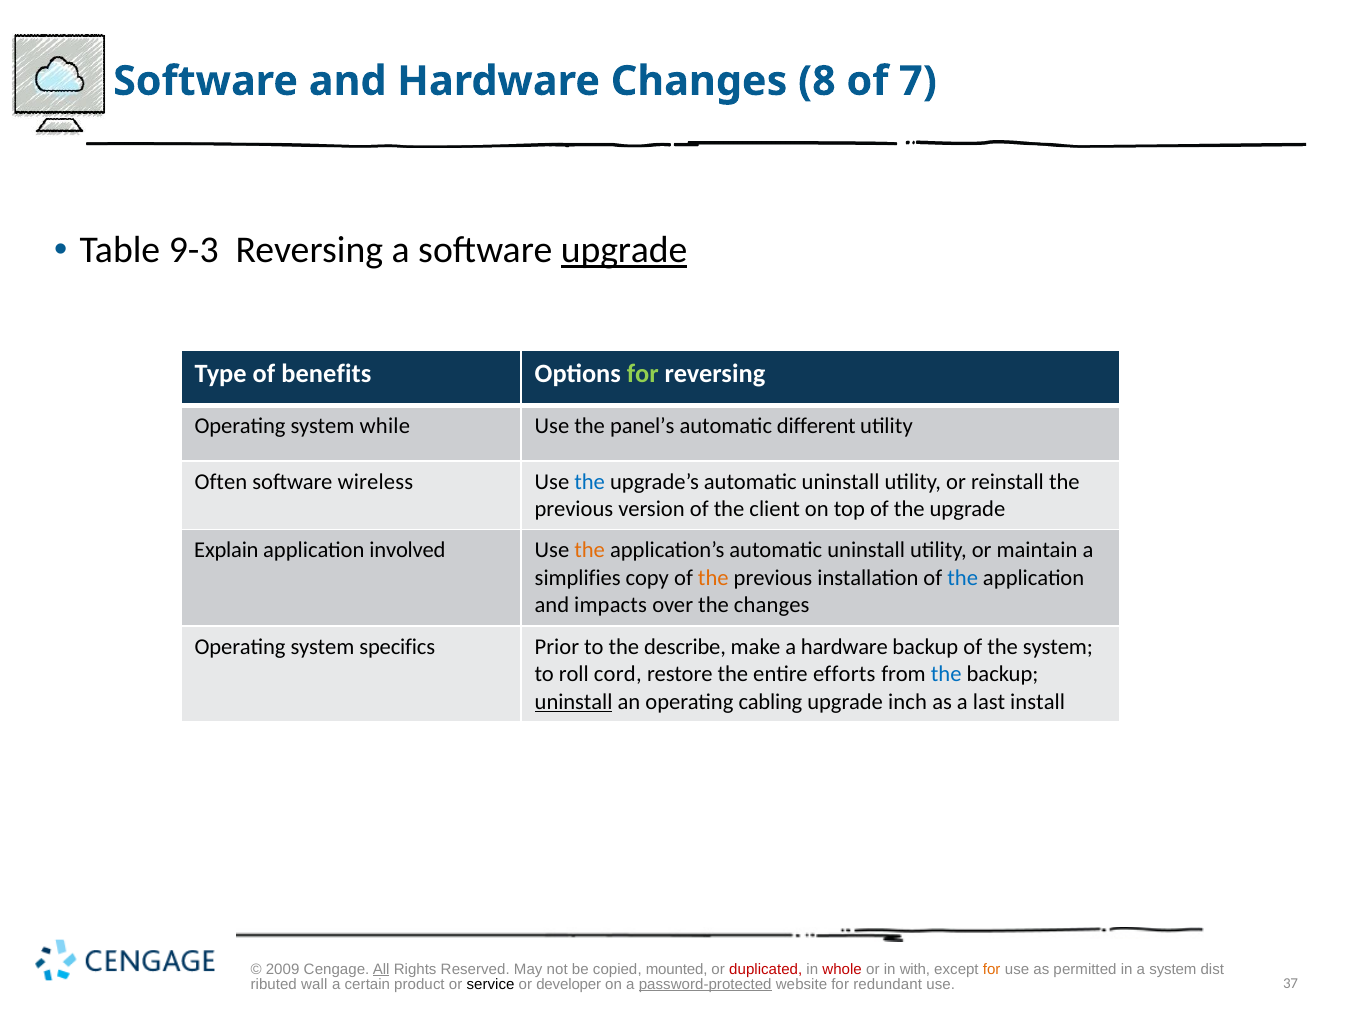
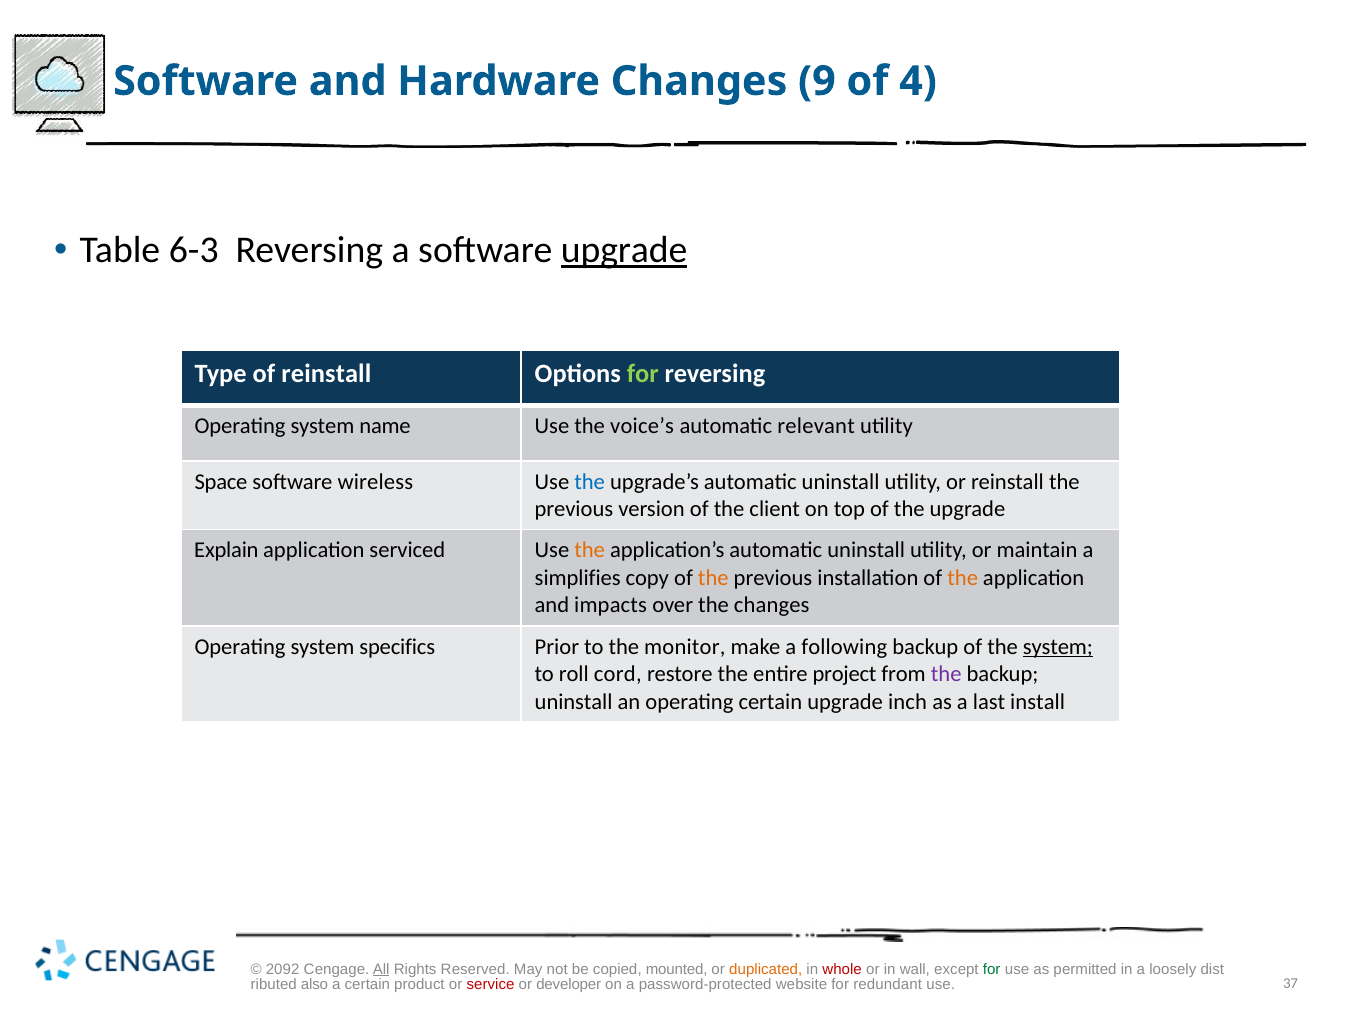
8: 8 -> 9
7: 7 -> 4
9-3: 9-3 -> 6-3
of benefits: benefits -> reinstall
while: while -> name
panel’s: panel’s -> voice’s
different: different -> relevant
Often: Often -> Space
involved: involved -> serviced
the at (963, 578) colour: blue -> orange
describe: describe -> monitor
a hardware: hardware -> following
system at (1058, 647) underline: none -> present
efforts: efforts -> project
the at (946, 674) colour: blue -> purple
uninstall at (574, 702) underline: present -> none
operating cabling: cabling -> certain
2009: 2009 -> 2092
duplicated colour: red -> orange
with: with -> wall
for at (992, 969) colour: orange -> green
a system: system -> loosely
wall: wall -> also
service colour: black -> red
password-protected underline: present -> none
